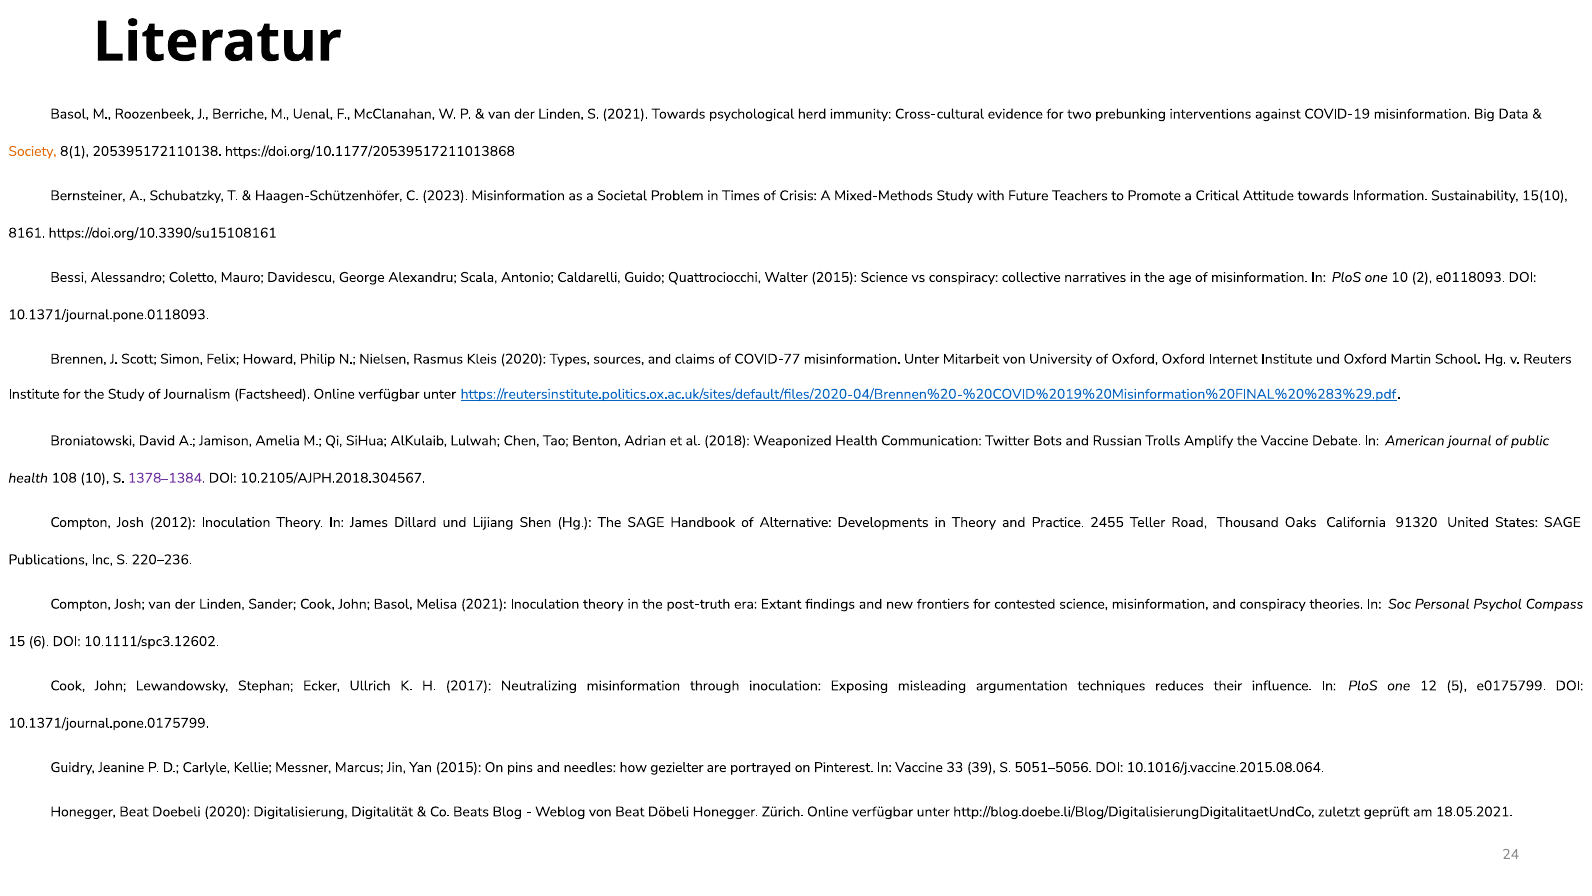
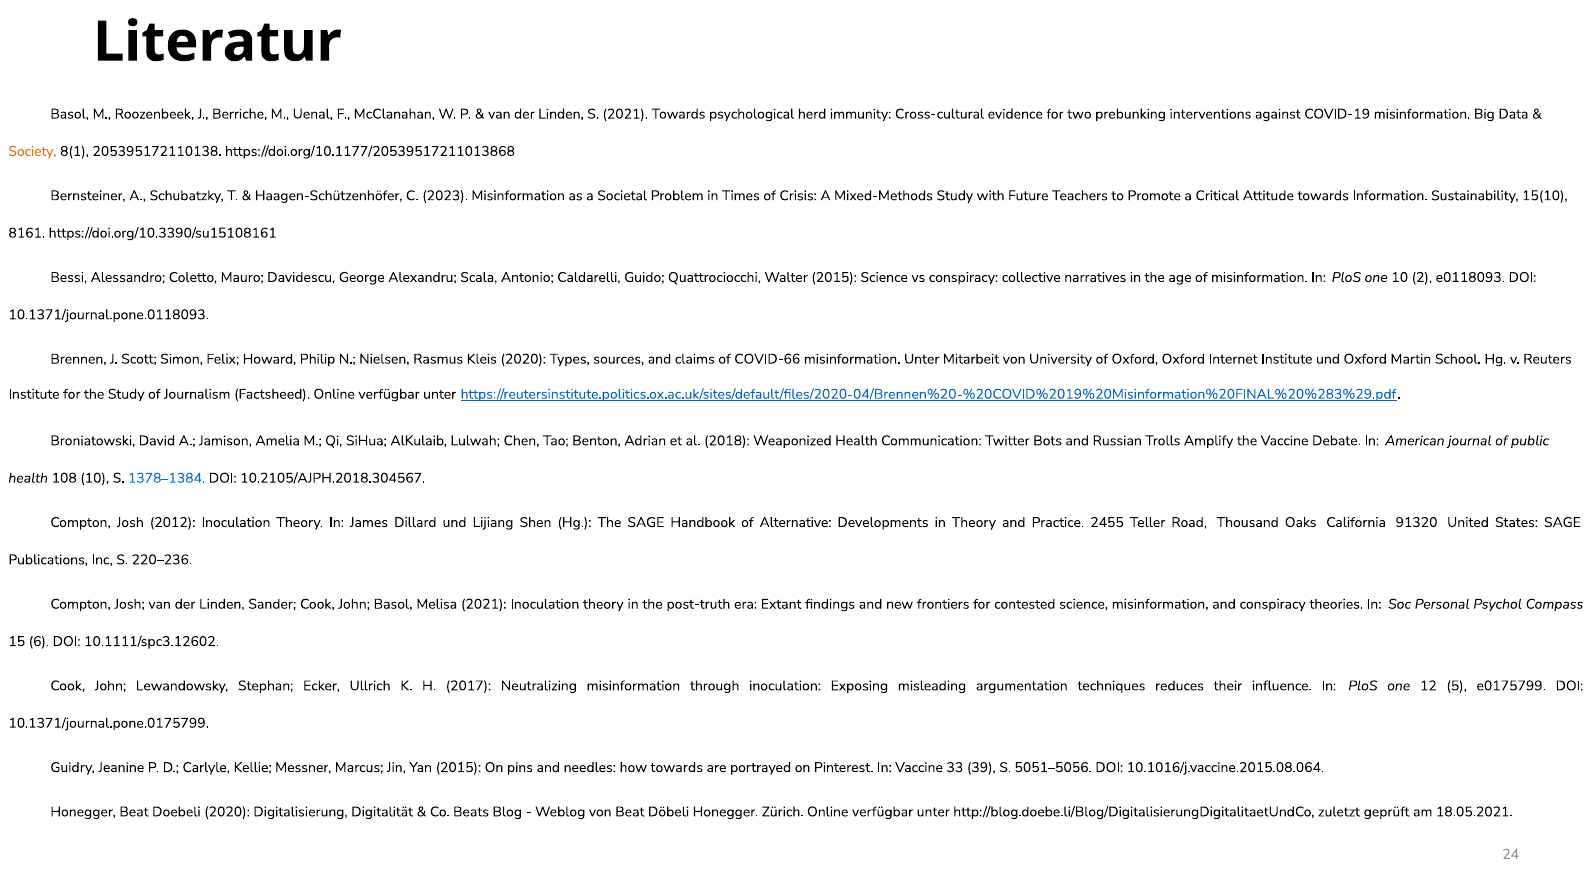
COVID-77: COVID-77 -> COVID-66
1378–1384 colour: purple -> blue
how gezielter: gezielter -> towards
